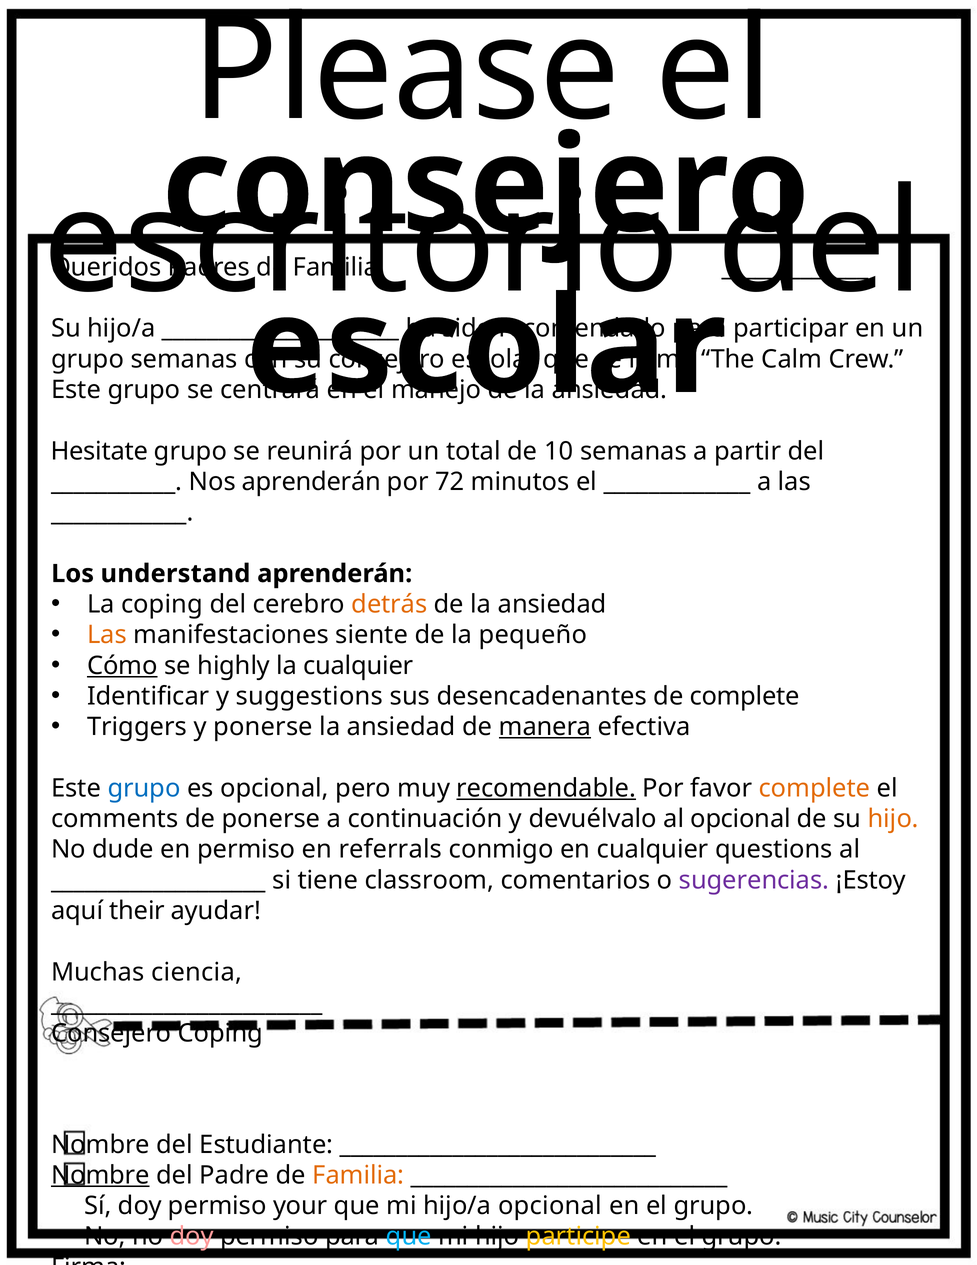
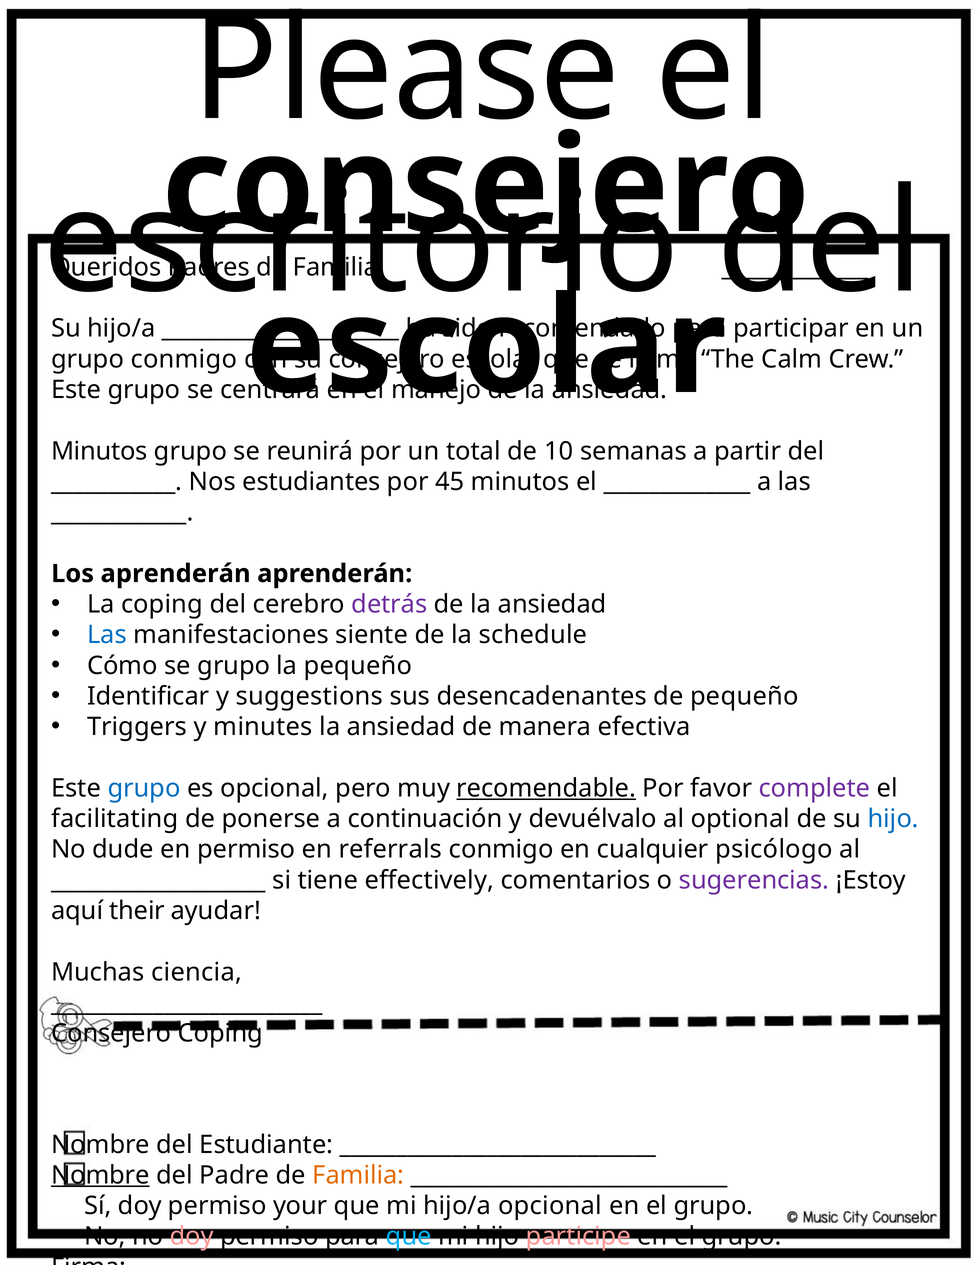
grupo semanas: semanas -> conmigo
Hesitate at (99, 451): Hesitate -> Minutos
Nos aprenderán: aprenderán -> estudiantes
72: 72 -> 45
Los understand: understand -> aprenderán
detrás colour: orange -> purple
Las at (107, 635) colour: orange -> blue
pequeño: pequeño -> schedule
Cómo underline: present -> none
se highly: highly -> grupo
la cualquier: cualquier -> pequeño
de complete: complete -> pequeño
y ponerse: ponerse -> minutes
manera underline: present -> none
complete at (814, 788) colour: orange -> purple
comments: comments -> facilitating
al opcional: opcional -> optional
hijo at (893, 818) colour: orange -> blue
questions: questions -> psicólogo
classroom: classroom -> effectively
participe colour: yellow -> pink
